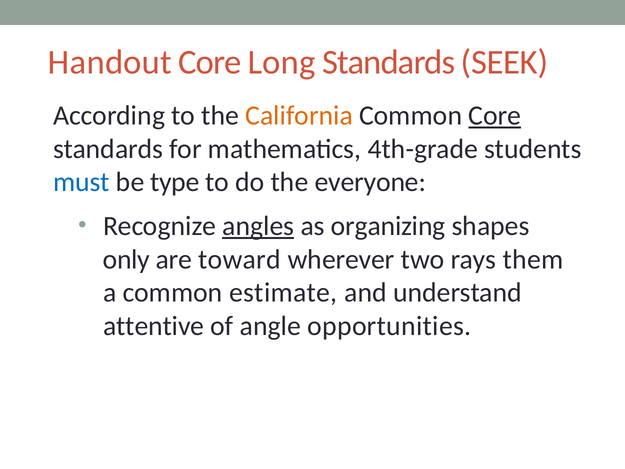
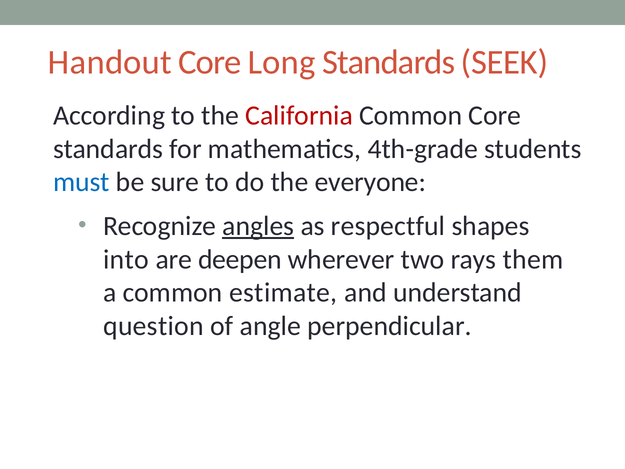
California colour: orange -> red
Core at (495, 115) underline: present -> none
type: type -> sure
organizing: organizing -> respectful
only: only -> into
toward: toward -> deepen
attentive: attentive -> question
opportunities: opportunities -> perpendicular
